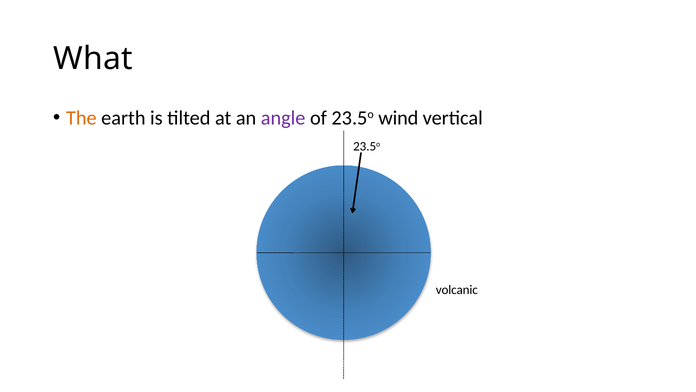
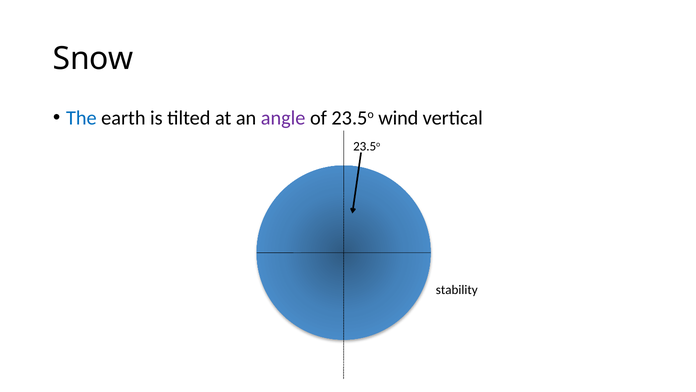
What: What -> Snow
The colour: orange -> blue
volcanic: volcanic -> stability
